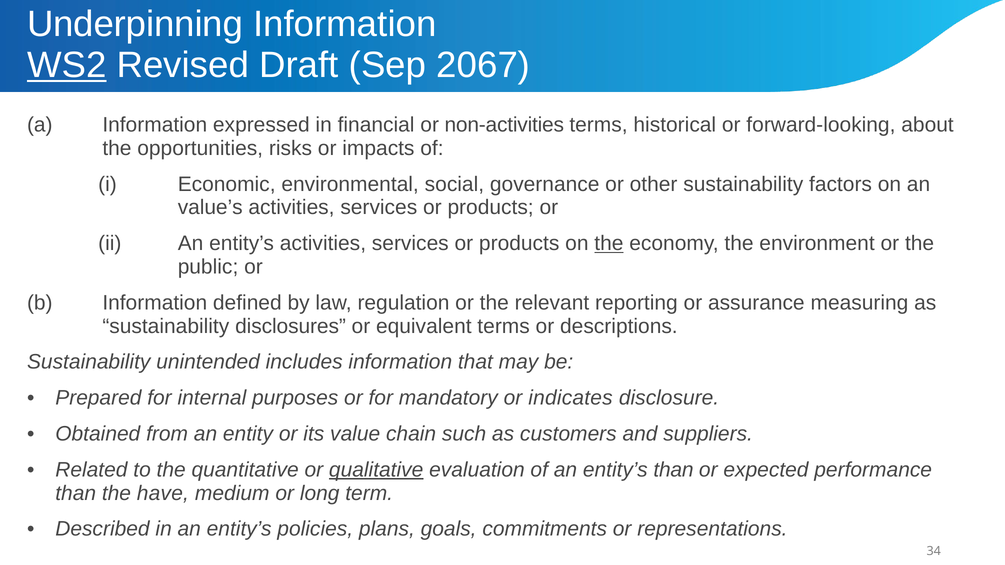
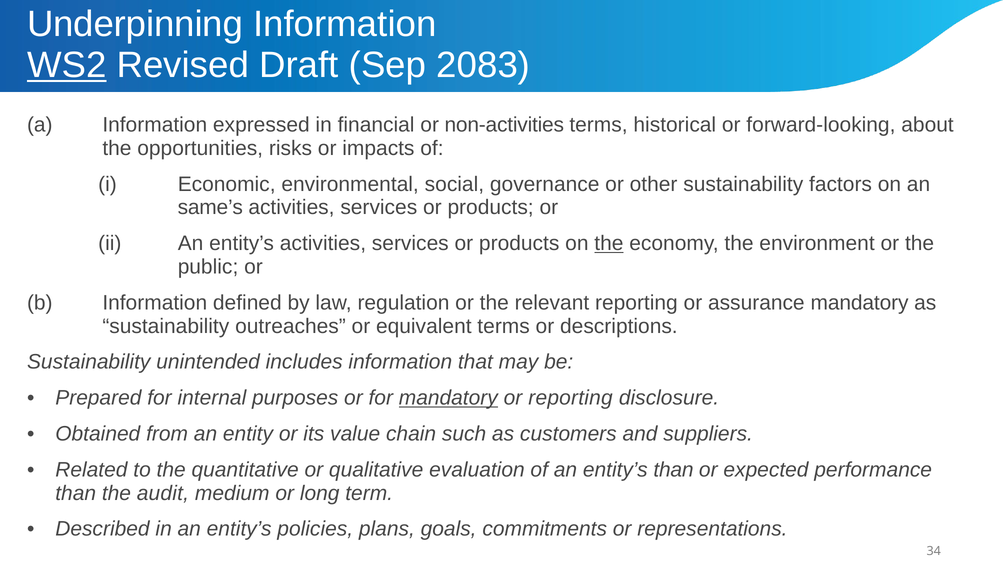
2067: 2067 -> 2083
value’s: value’s -> same’s
assurance measuring: measuring -> mandatory
disclosures: disclosures -> outreaches
mandatory at (448, 398) underline: none -> present
or indicates: indicates -> reporting
qualitative underline: present -> none
have: have -> audit
